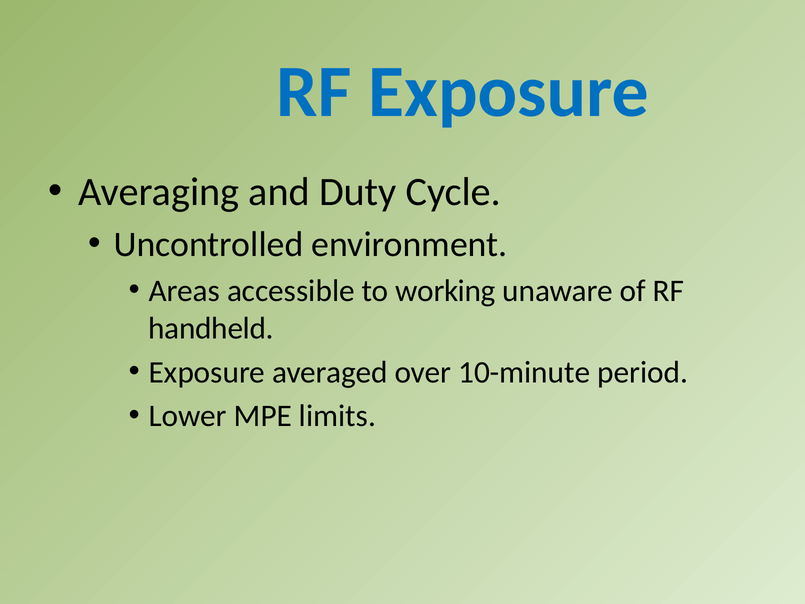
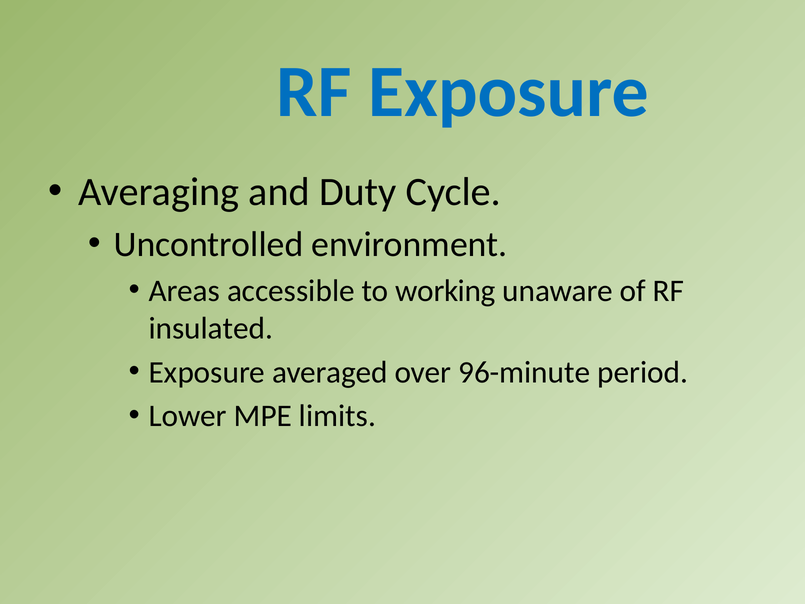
handheld: handheld -> insulated
10-minute: 10-minute -> 96-minute
